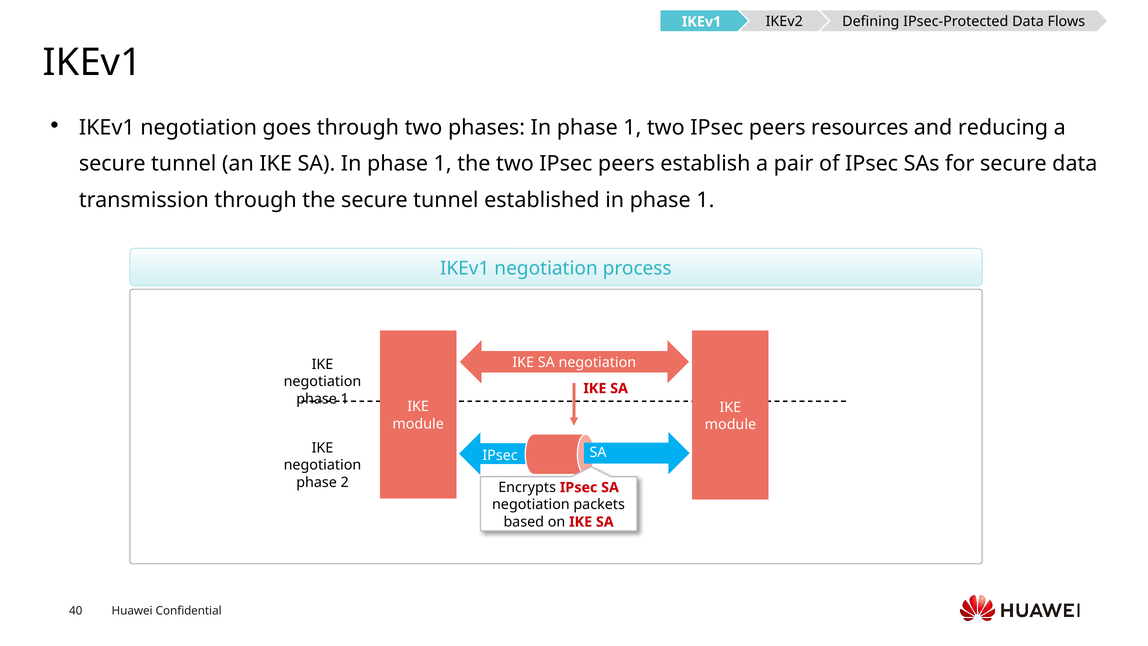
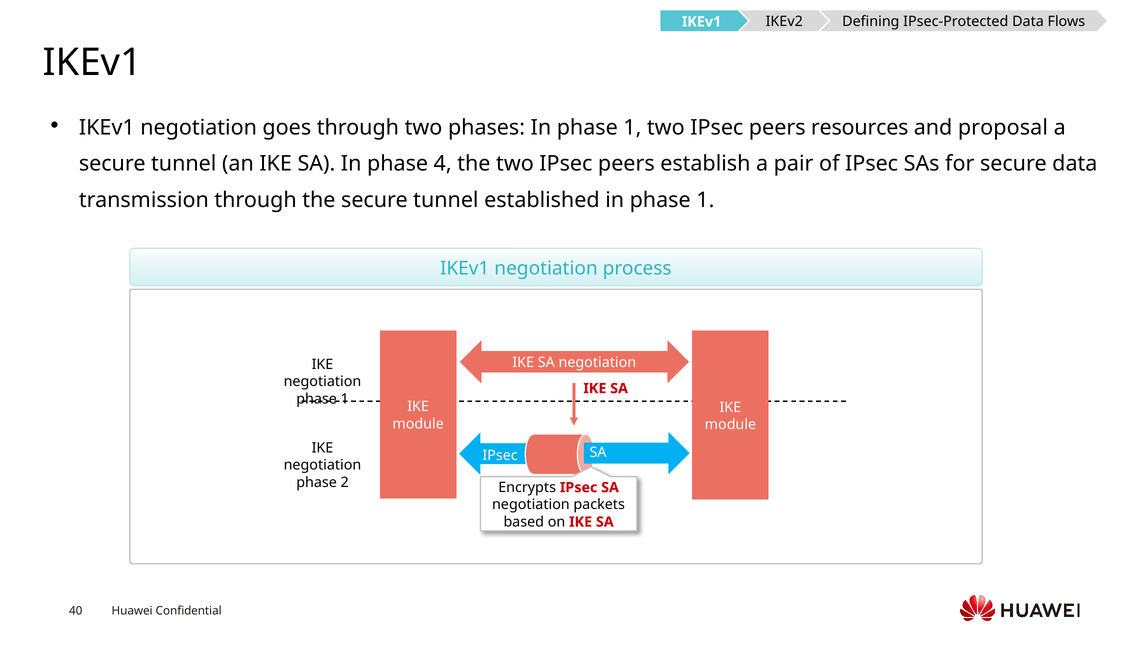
reducing: reducing -> proposal
SA In phase 1: 1 -> 4
